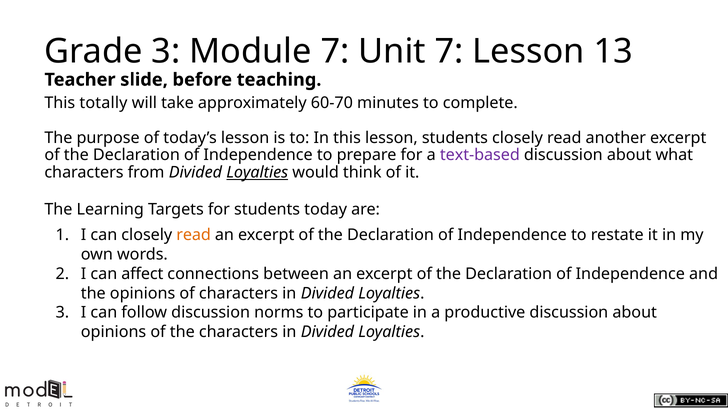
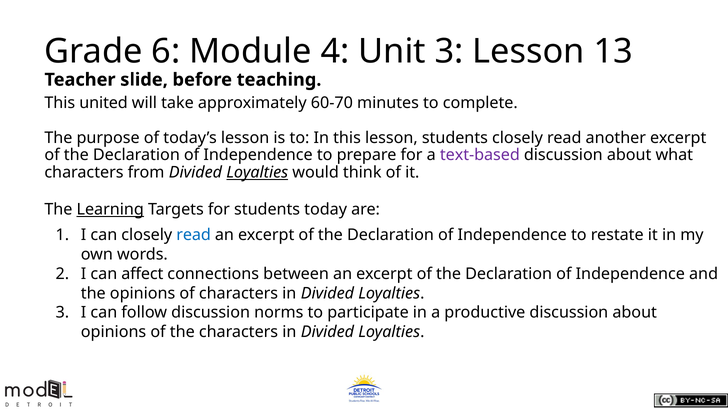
Grade 3: 3 -> 6
Module 7: 7 -> 4
Unit 7: 7 -> 3
totally: totally -> united
Learning underline: none -> present
read at (194, 235) colour: orange -> blue
